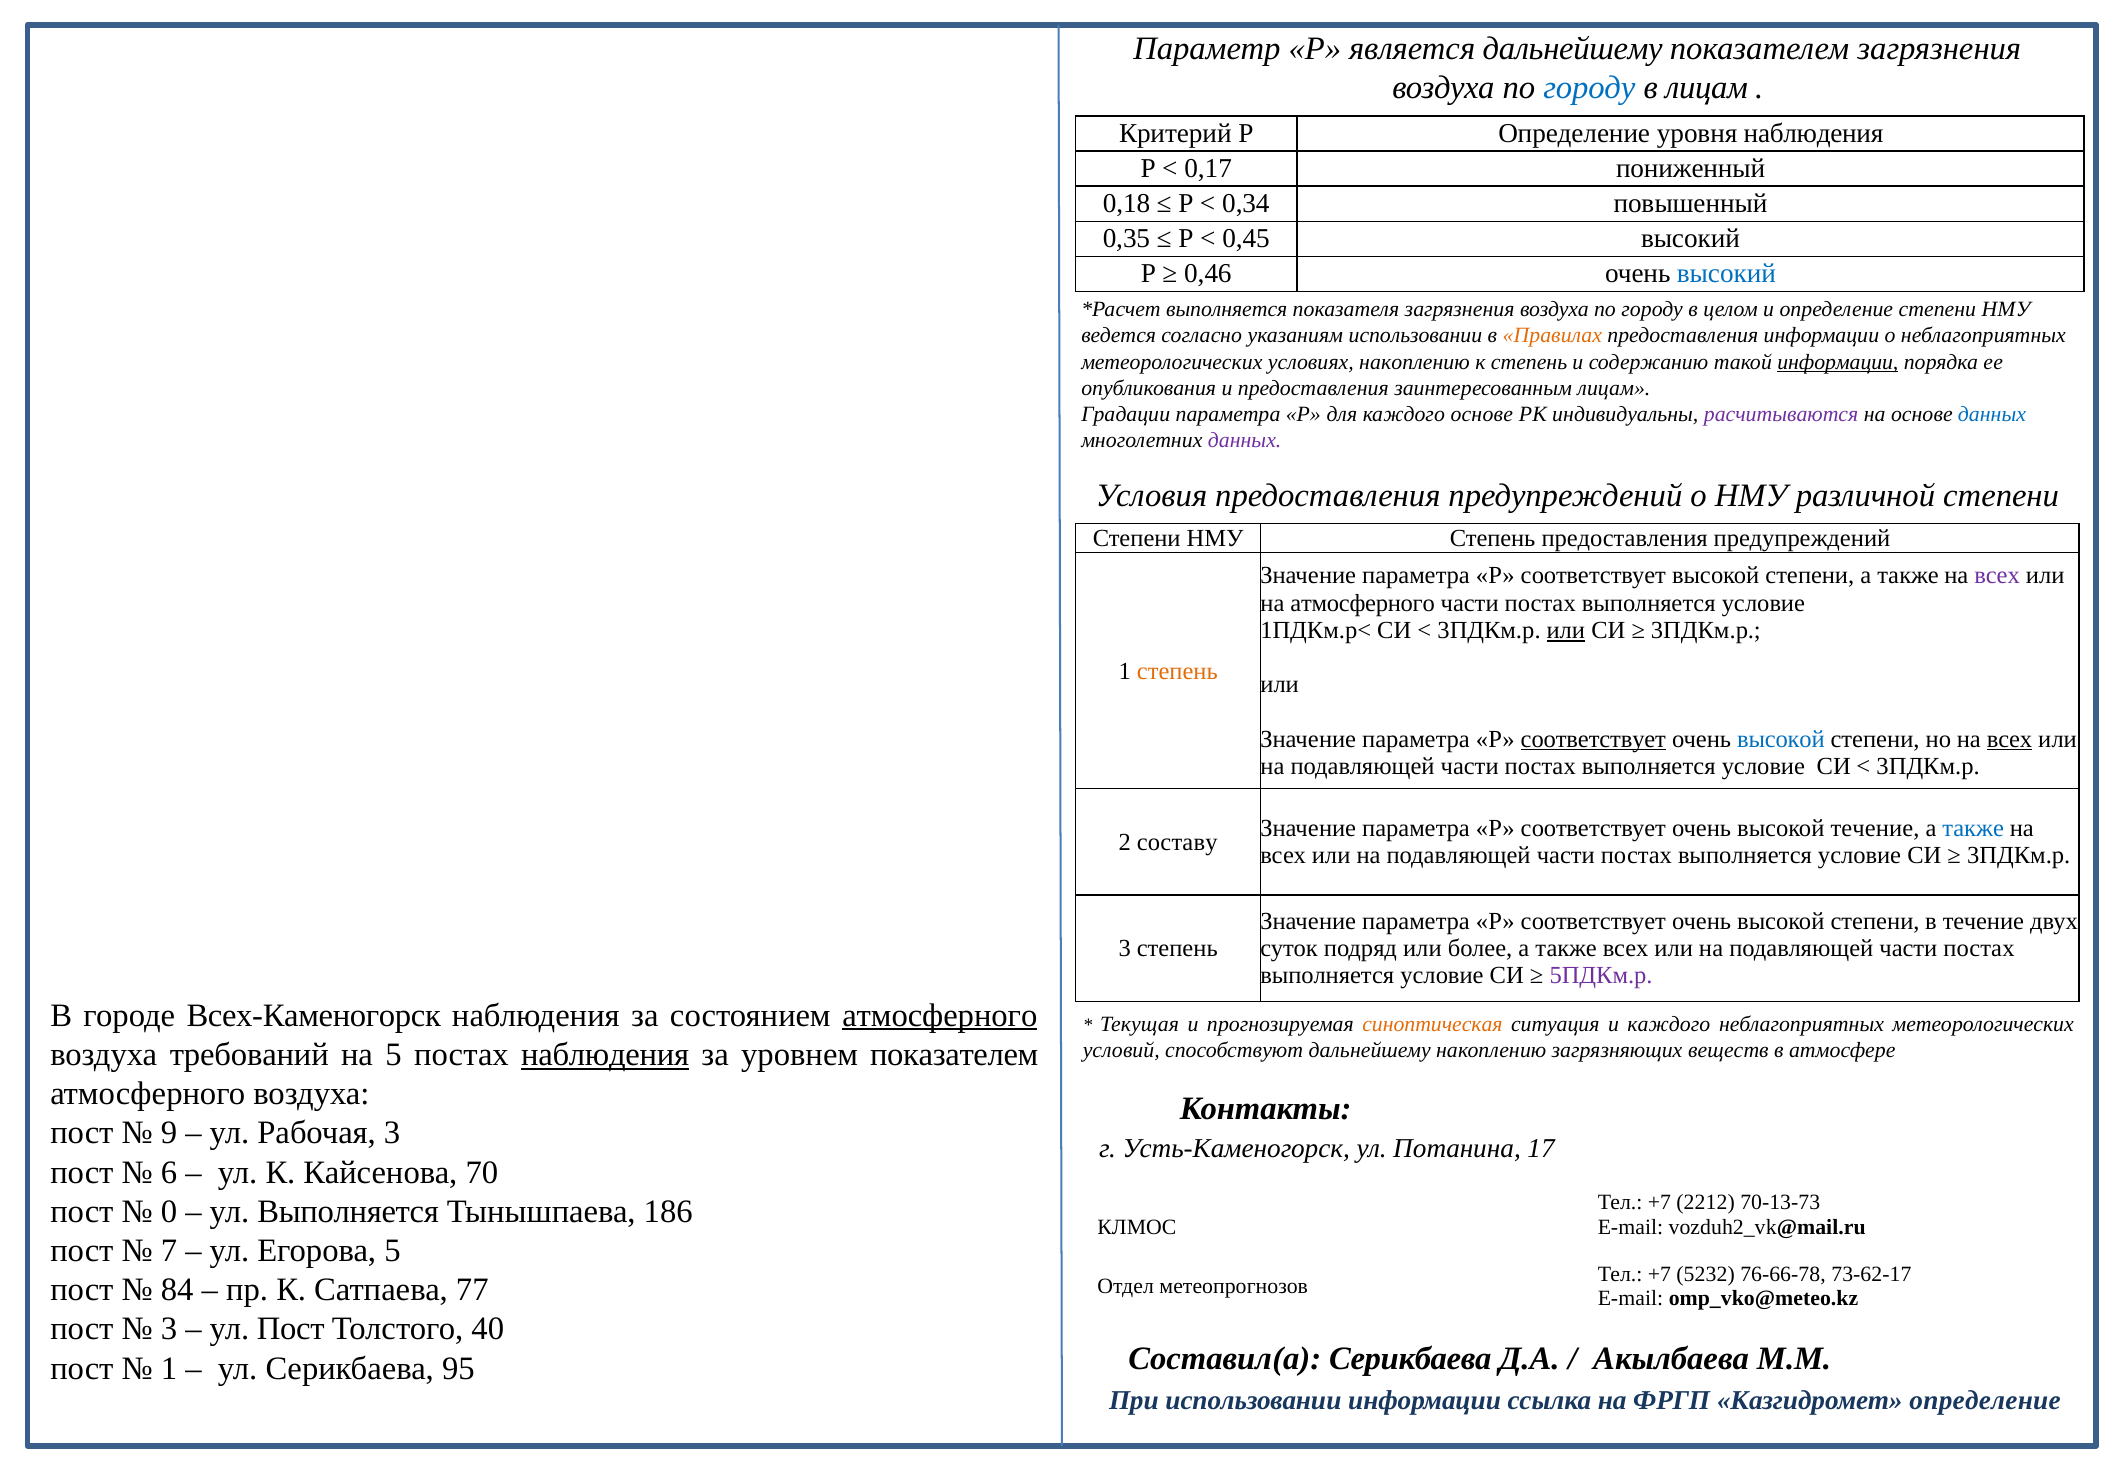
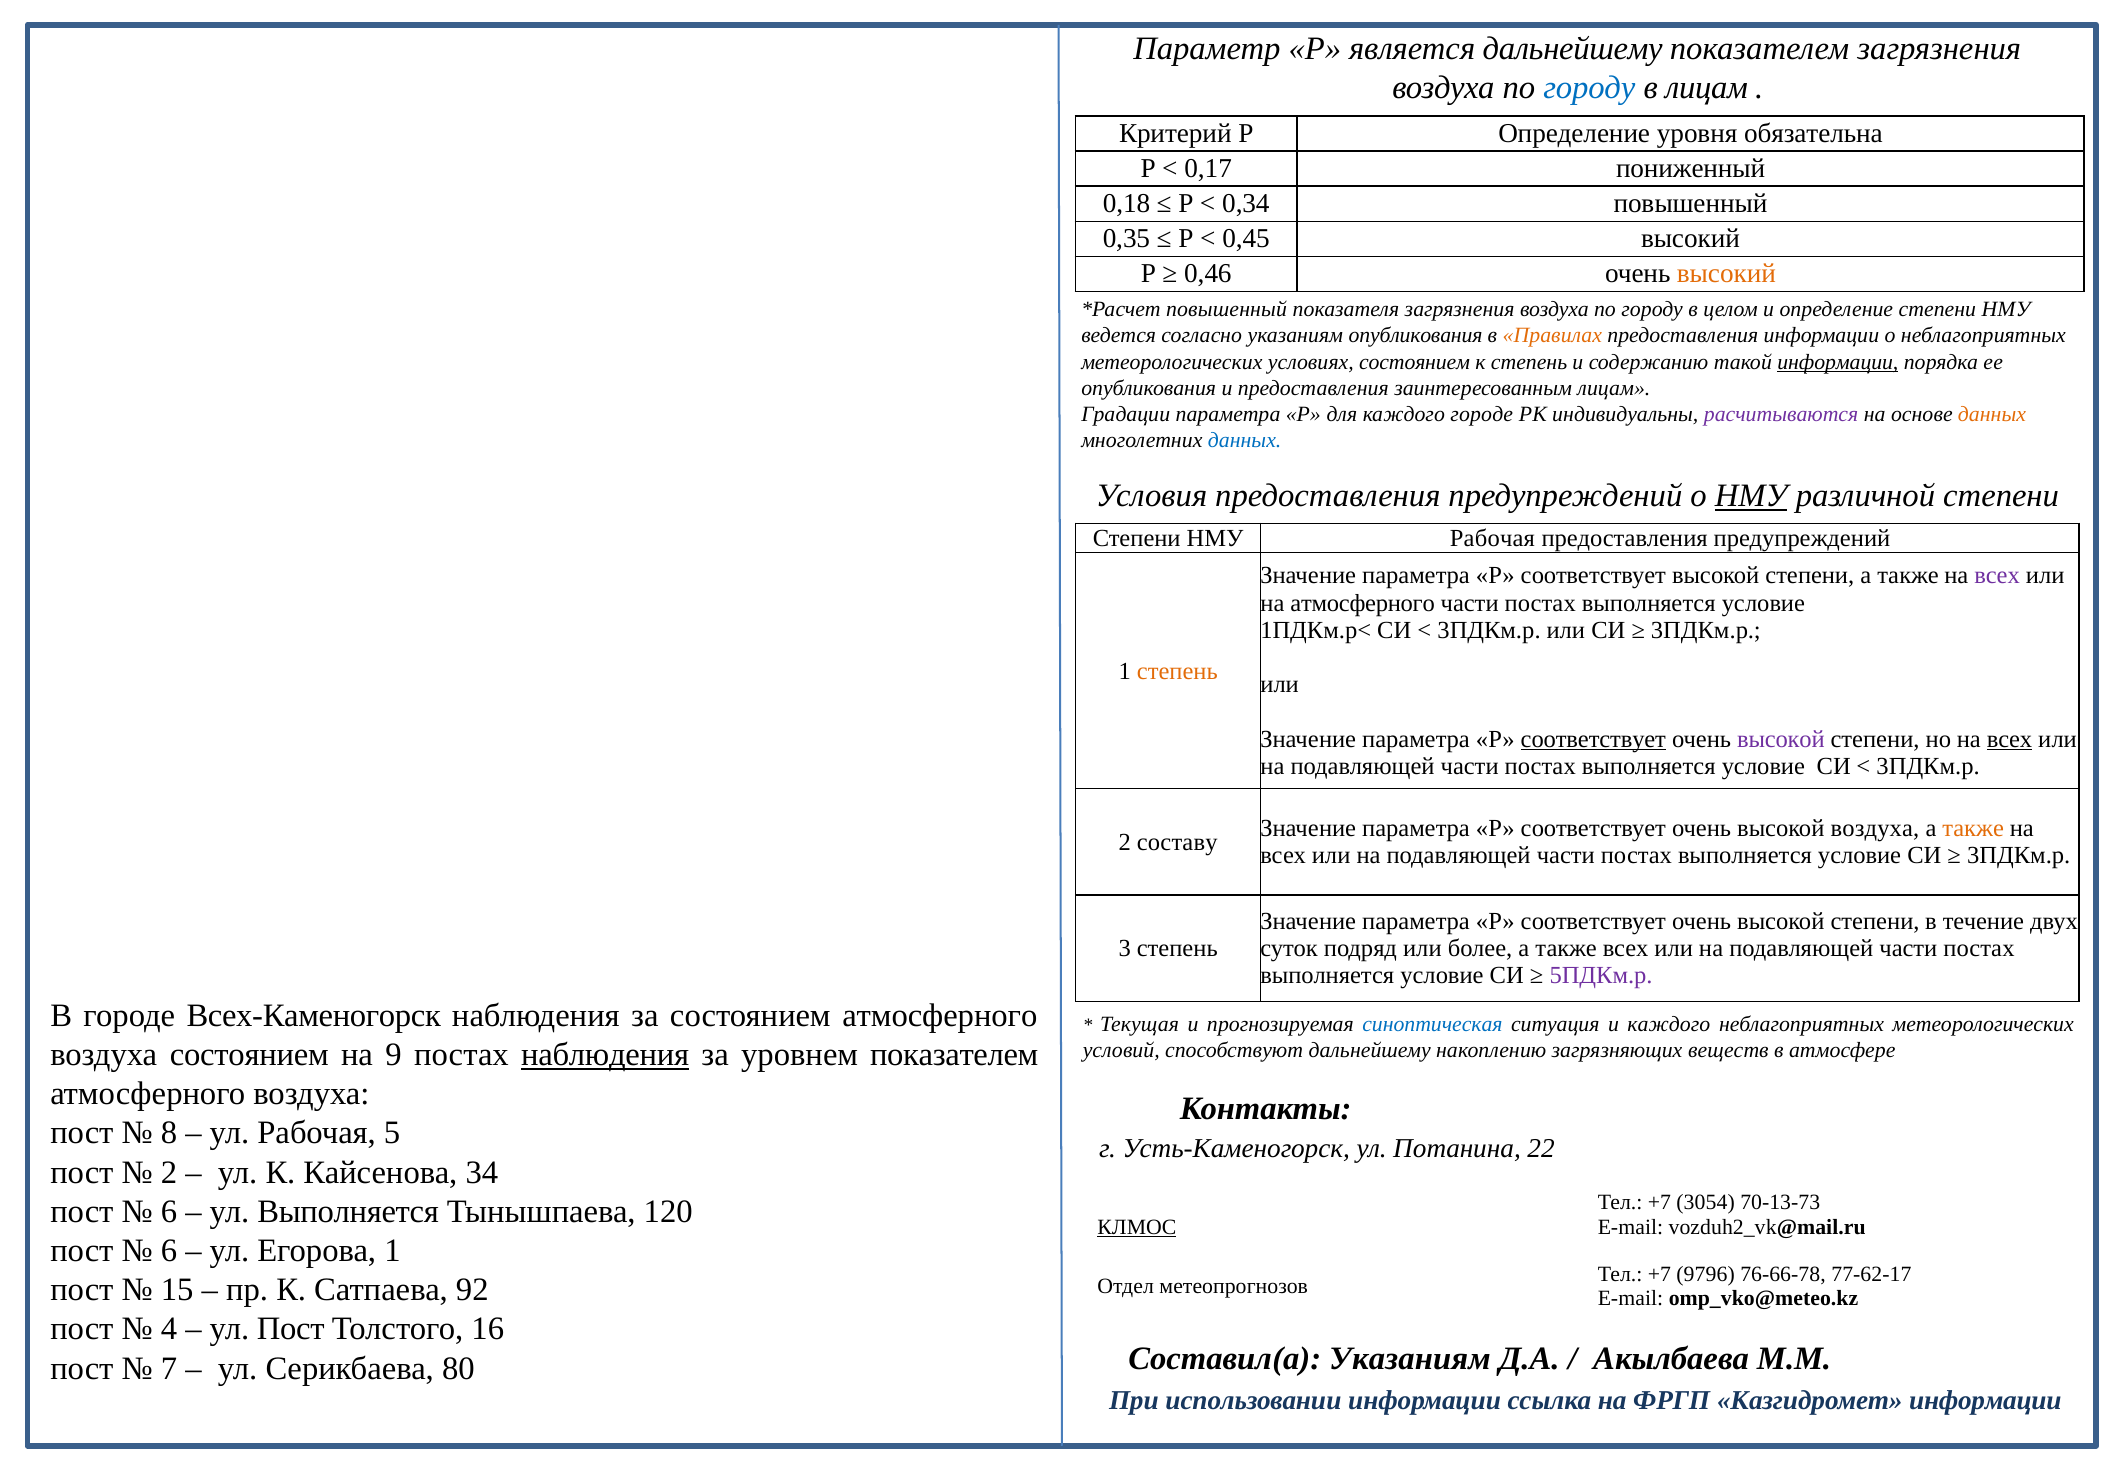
уровня наблюдения: наблюдения -> обязательна
высокий at (1726, 273) colour: blue -> orange
выполняется at (1227, 310): выполняется -> повышенный
указаниям использовании: использовании -> опубликования
условиях накоплению: накоплению -> состоянием
каждого основе: основе -> городе
данных at (1992, 414) colour: blue -> orange
данных at (1245, 440) colour: purple -> blue
НМУ at (1751, 496) underline: none -> present
НМУ Степень: Степень -> Рабочая
или at (1566, 630) underline: present -> none
высокой at (1781, 739) colour: blue -> purple
высокой течение: течение -> воздуха
также at (1973, 828) colour: blue -> orange
атмосферного at (940, 1015) underline: present -> none
синоптическая colour: orange -> blue
воздуха требований: требований -> состоянием
на 5: 5 -> 9
9: 9 -> 8
Рабочая 3: 3 -> 5
17: 17 -> 22
6 at (169, 1172): 6 -> 2
70: 70 -> 34
2212: 2212 -> 3054
0 at (169, 1211): 0 -> 6
186: 186 -> 120
КЛМОС underline: none -> present
7 at (169, 1250): 7 -> 6
Егорова 5: 5 -> 1
5232: 5232 -> 9796
73-62-17: 73-62-17 -> 77-62-17
84: 84 -> 15
77: 77 -> 92
3 at (169, 1329): 3 -> 4
40: 40 -> 16
Составил(а Серикбаева: Серикбаева -> Указаниям
1 at (169, 1368): 1 -> 7
95: 95 -> 80
Казгидромет определение: определение -> информации
